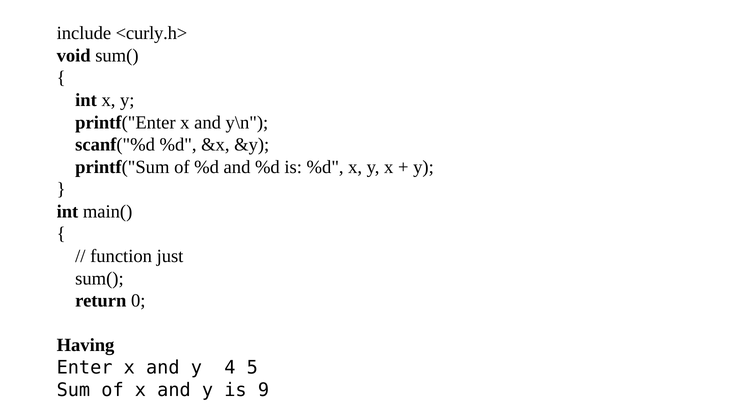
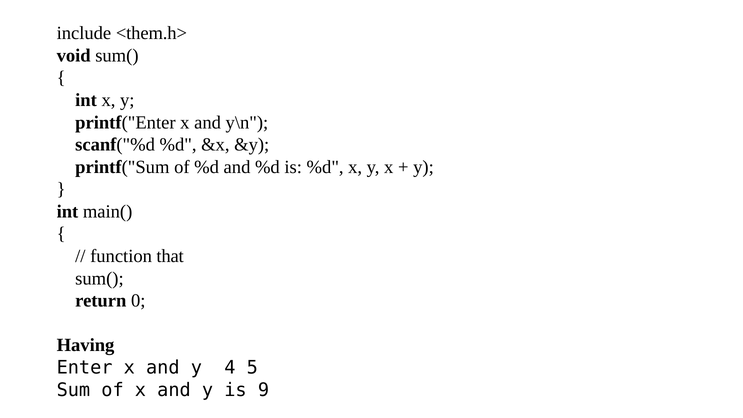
<curly.h>: <curly.h> -> <them.h>
just: just -> that
